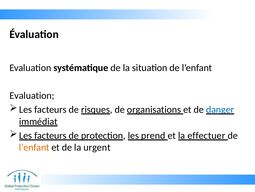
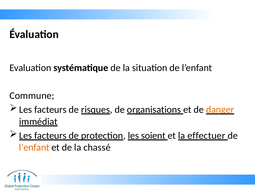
Evaluation at (32, 95): Evaluation -> Commune
danger colour: blue -> orange
prend: prend -> soient
urgent: urgent -> chassé
